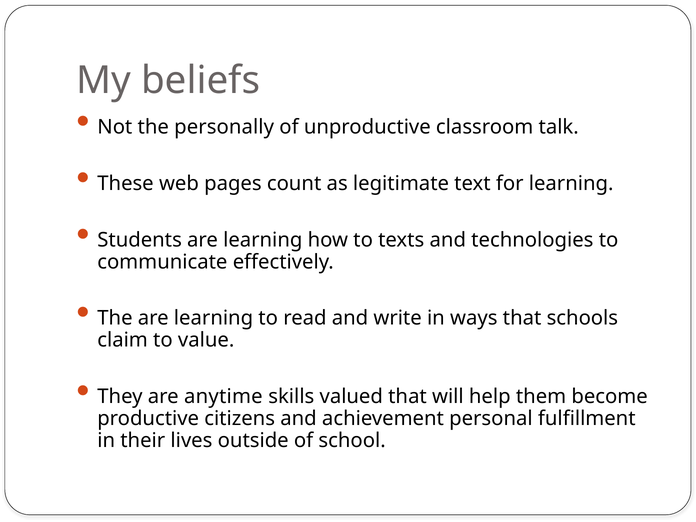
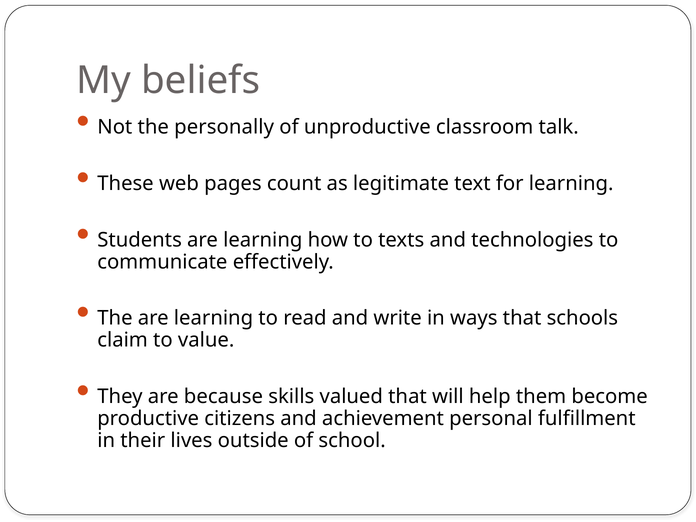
anytime: anytime -> because
